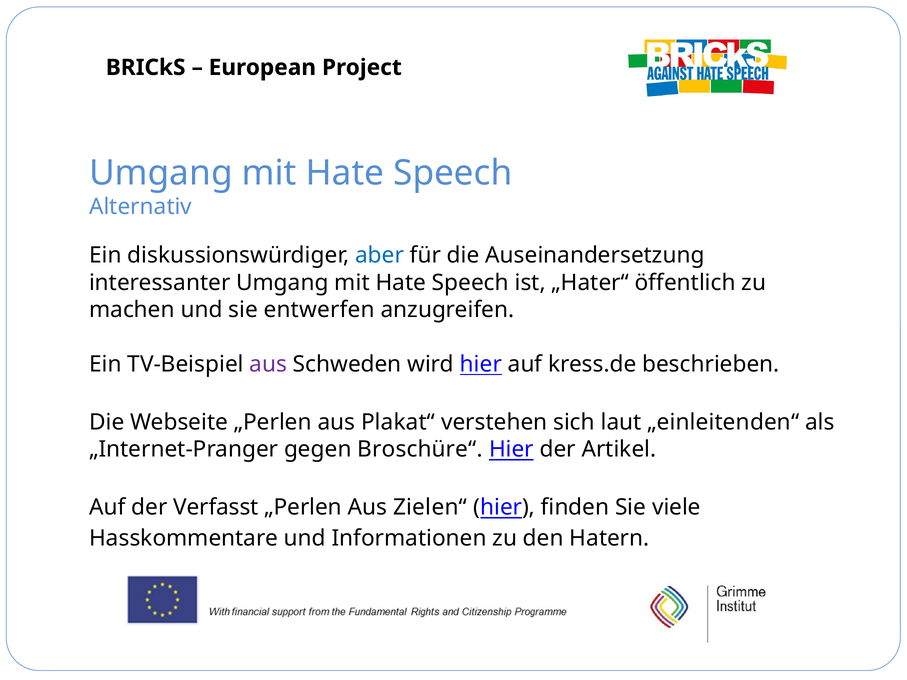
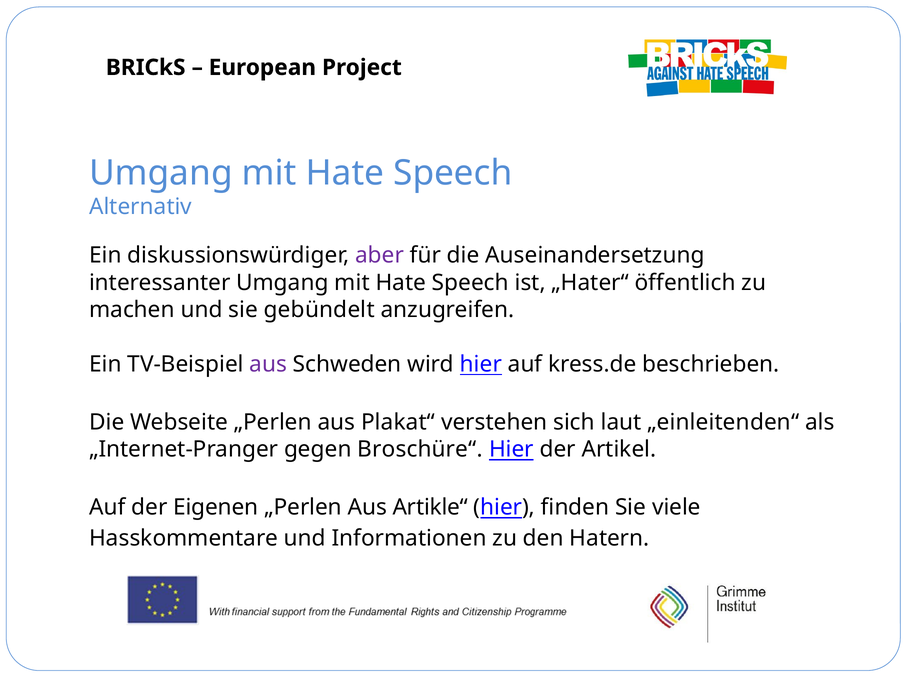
aber colour: blue -> purple
entwerfen: entwerfen -> gebündelt
Verfasst: Verfasst -> Eigenen
Zielen“: Zielen“ -> Artikle“
